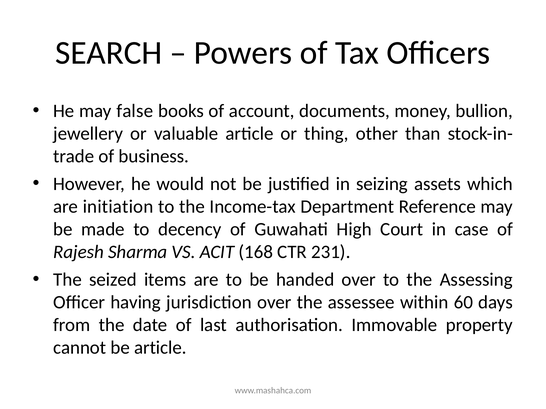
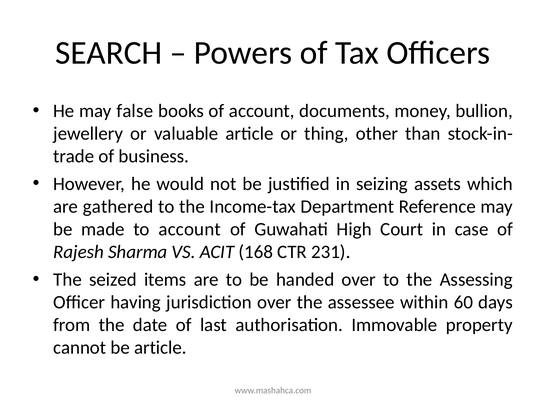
initiation: initiation -> gathered
to decency: decency -> account
